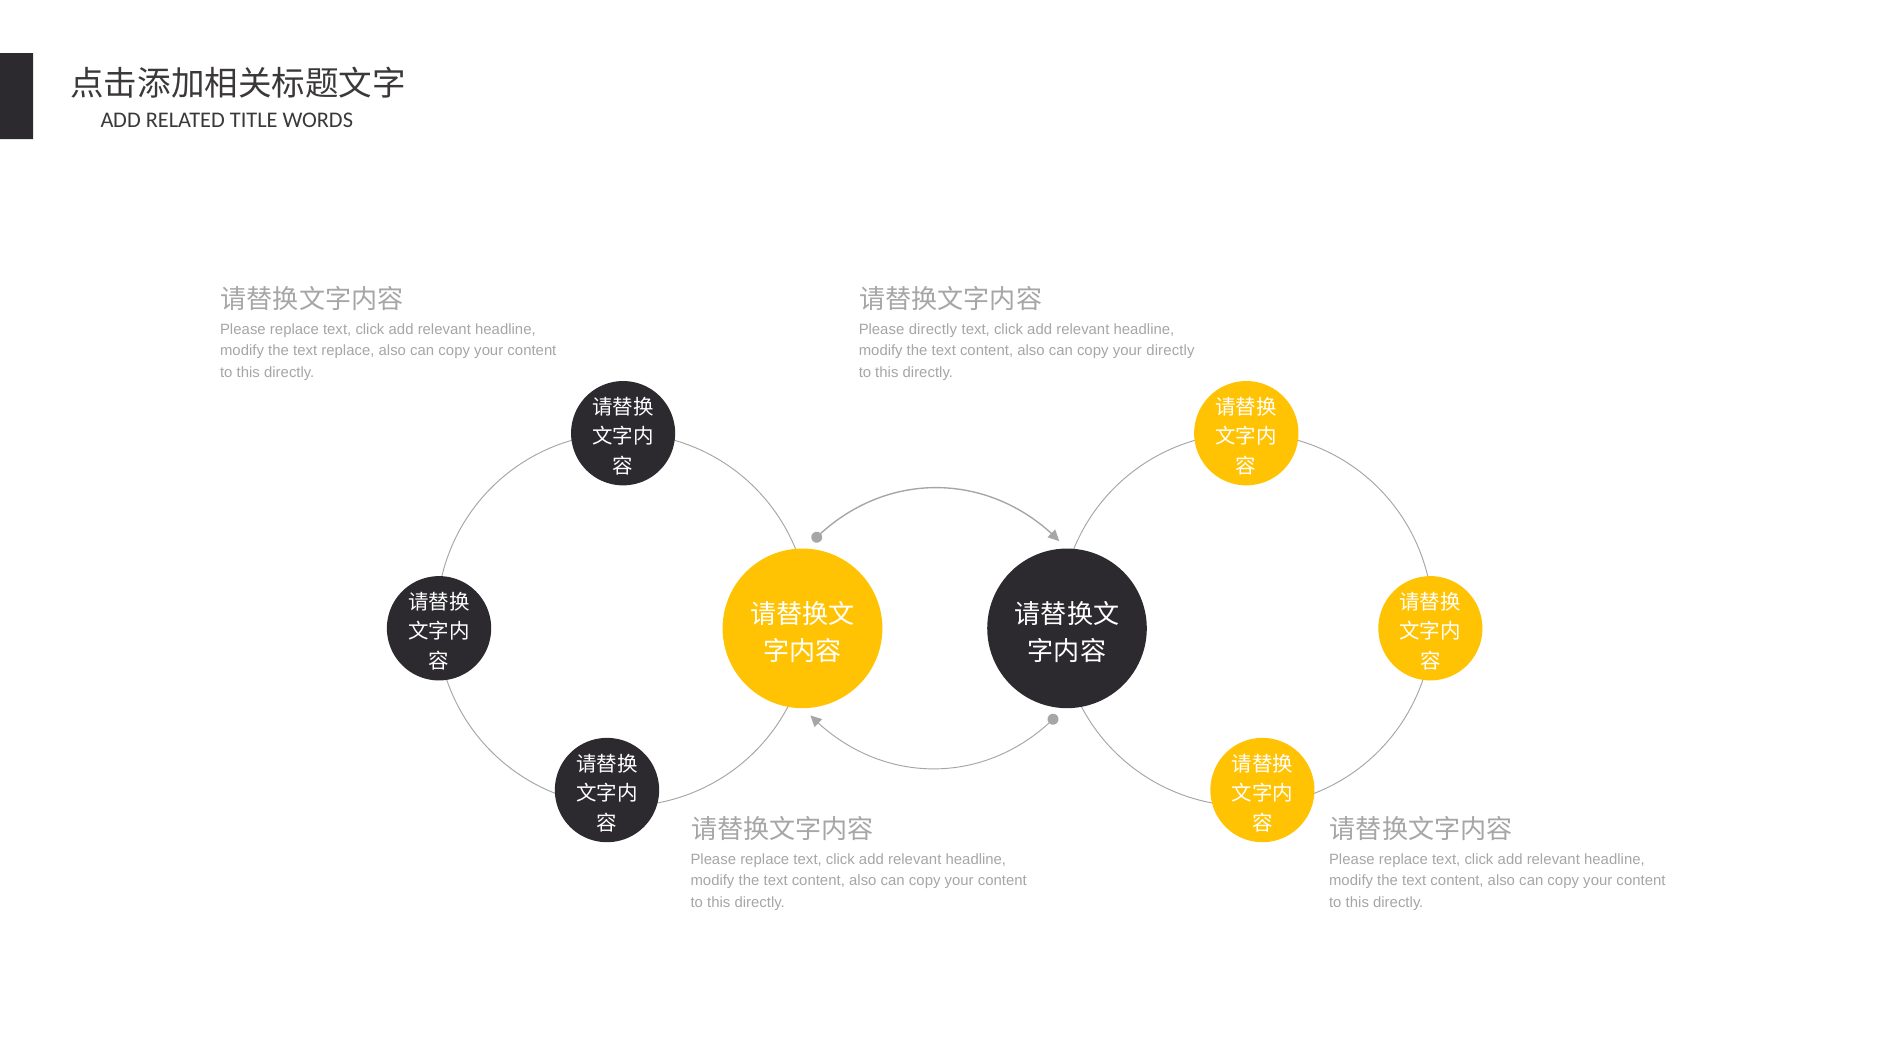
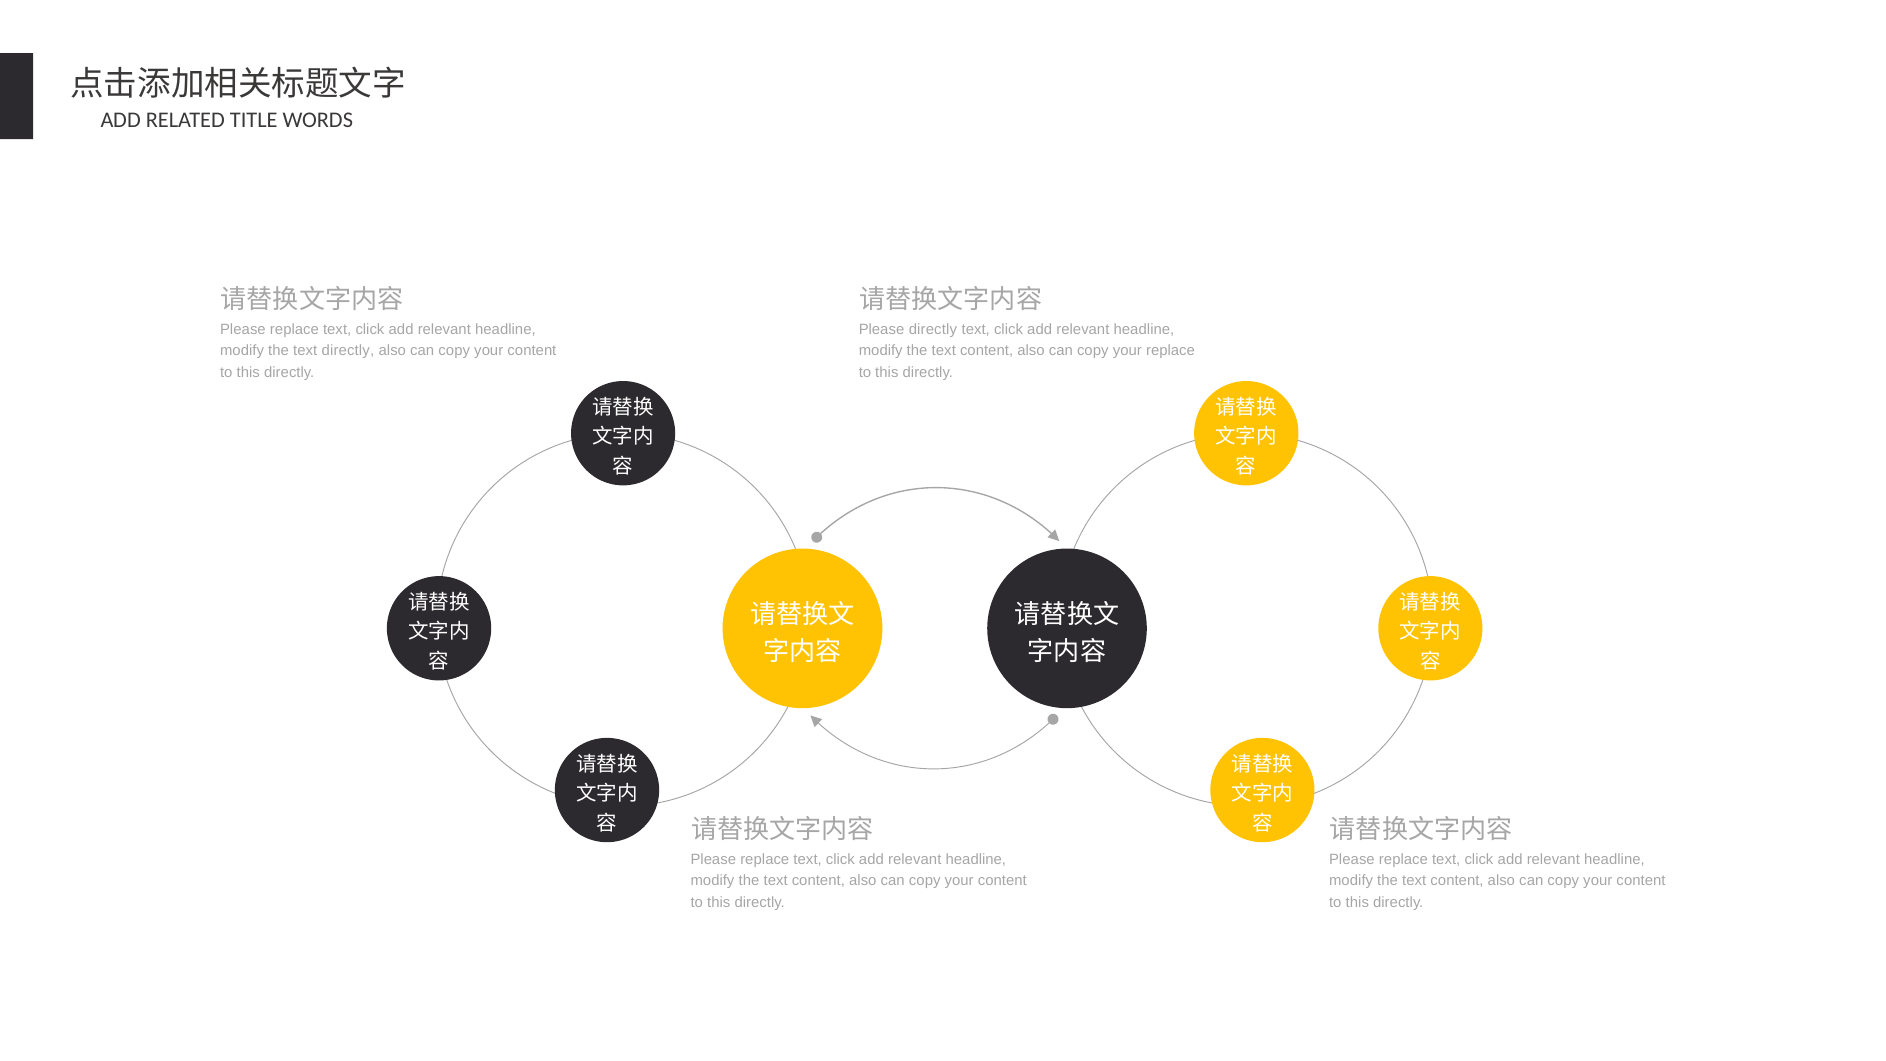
text replace: replace -> directly
your directly: directly -> replace
